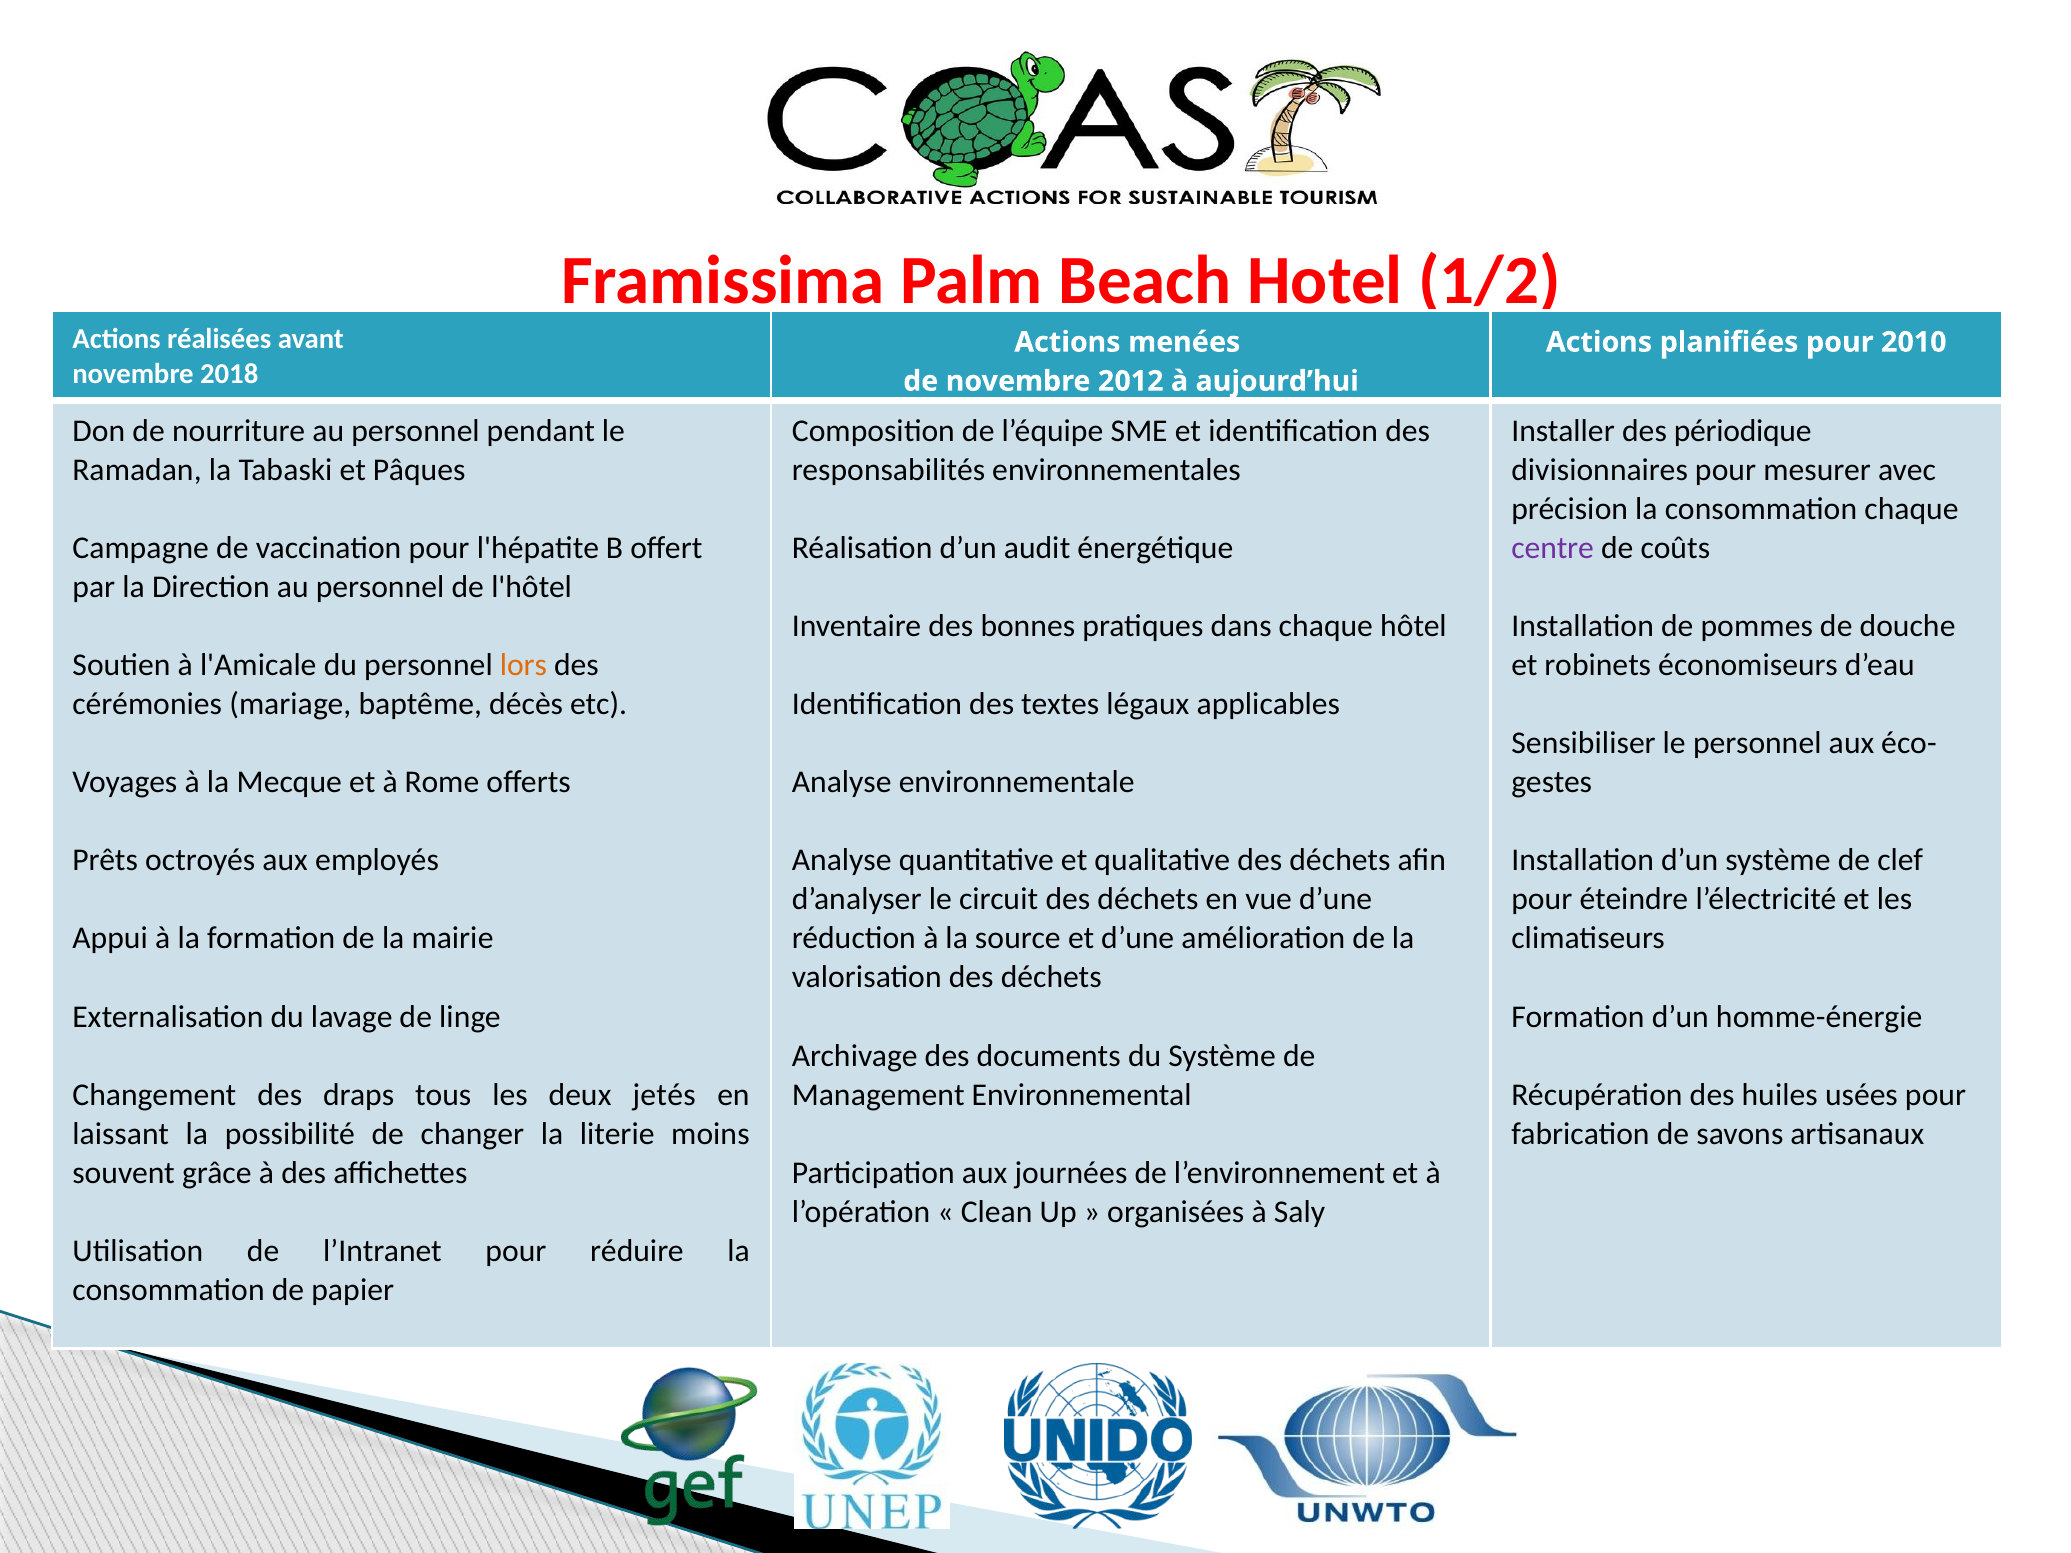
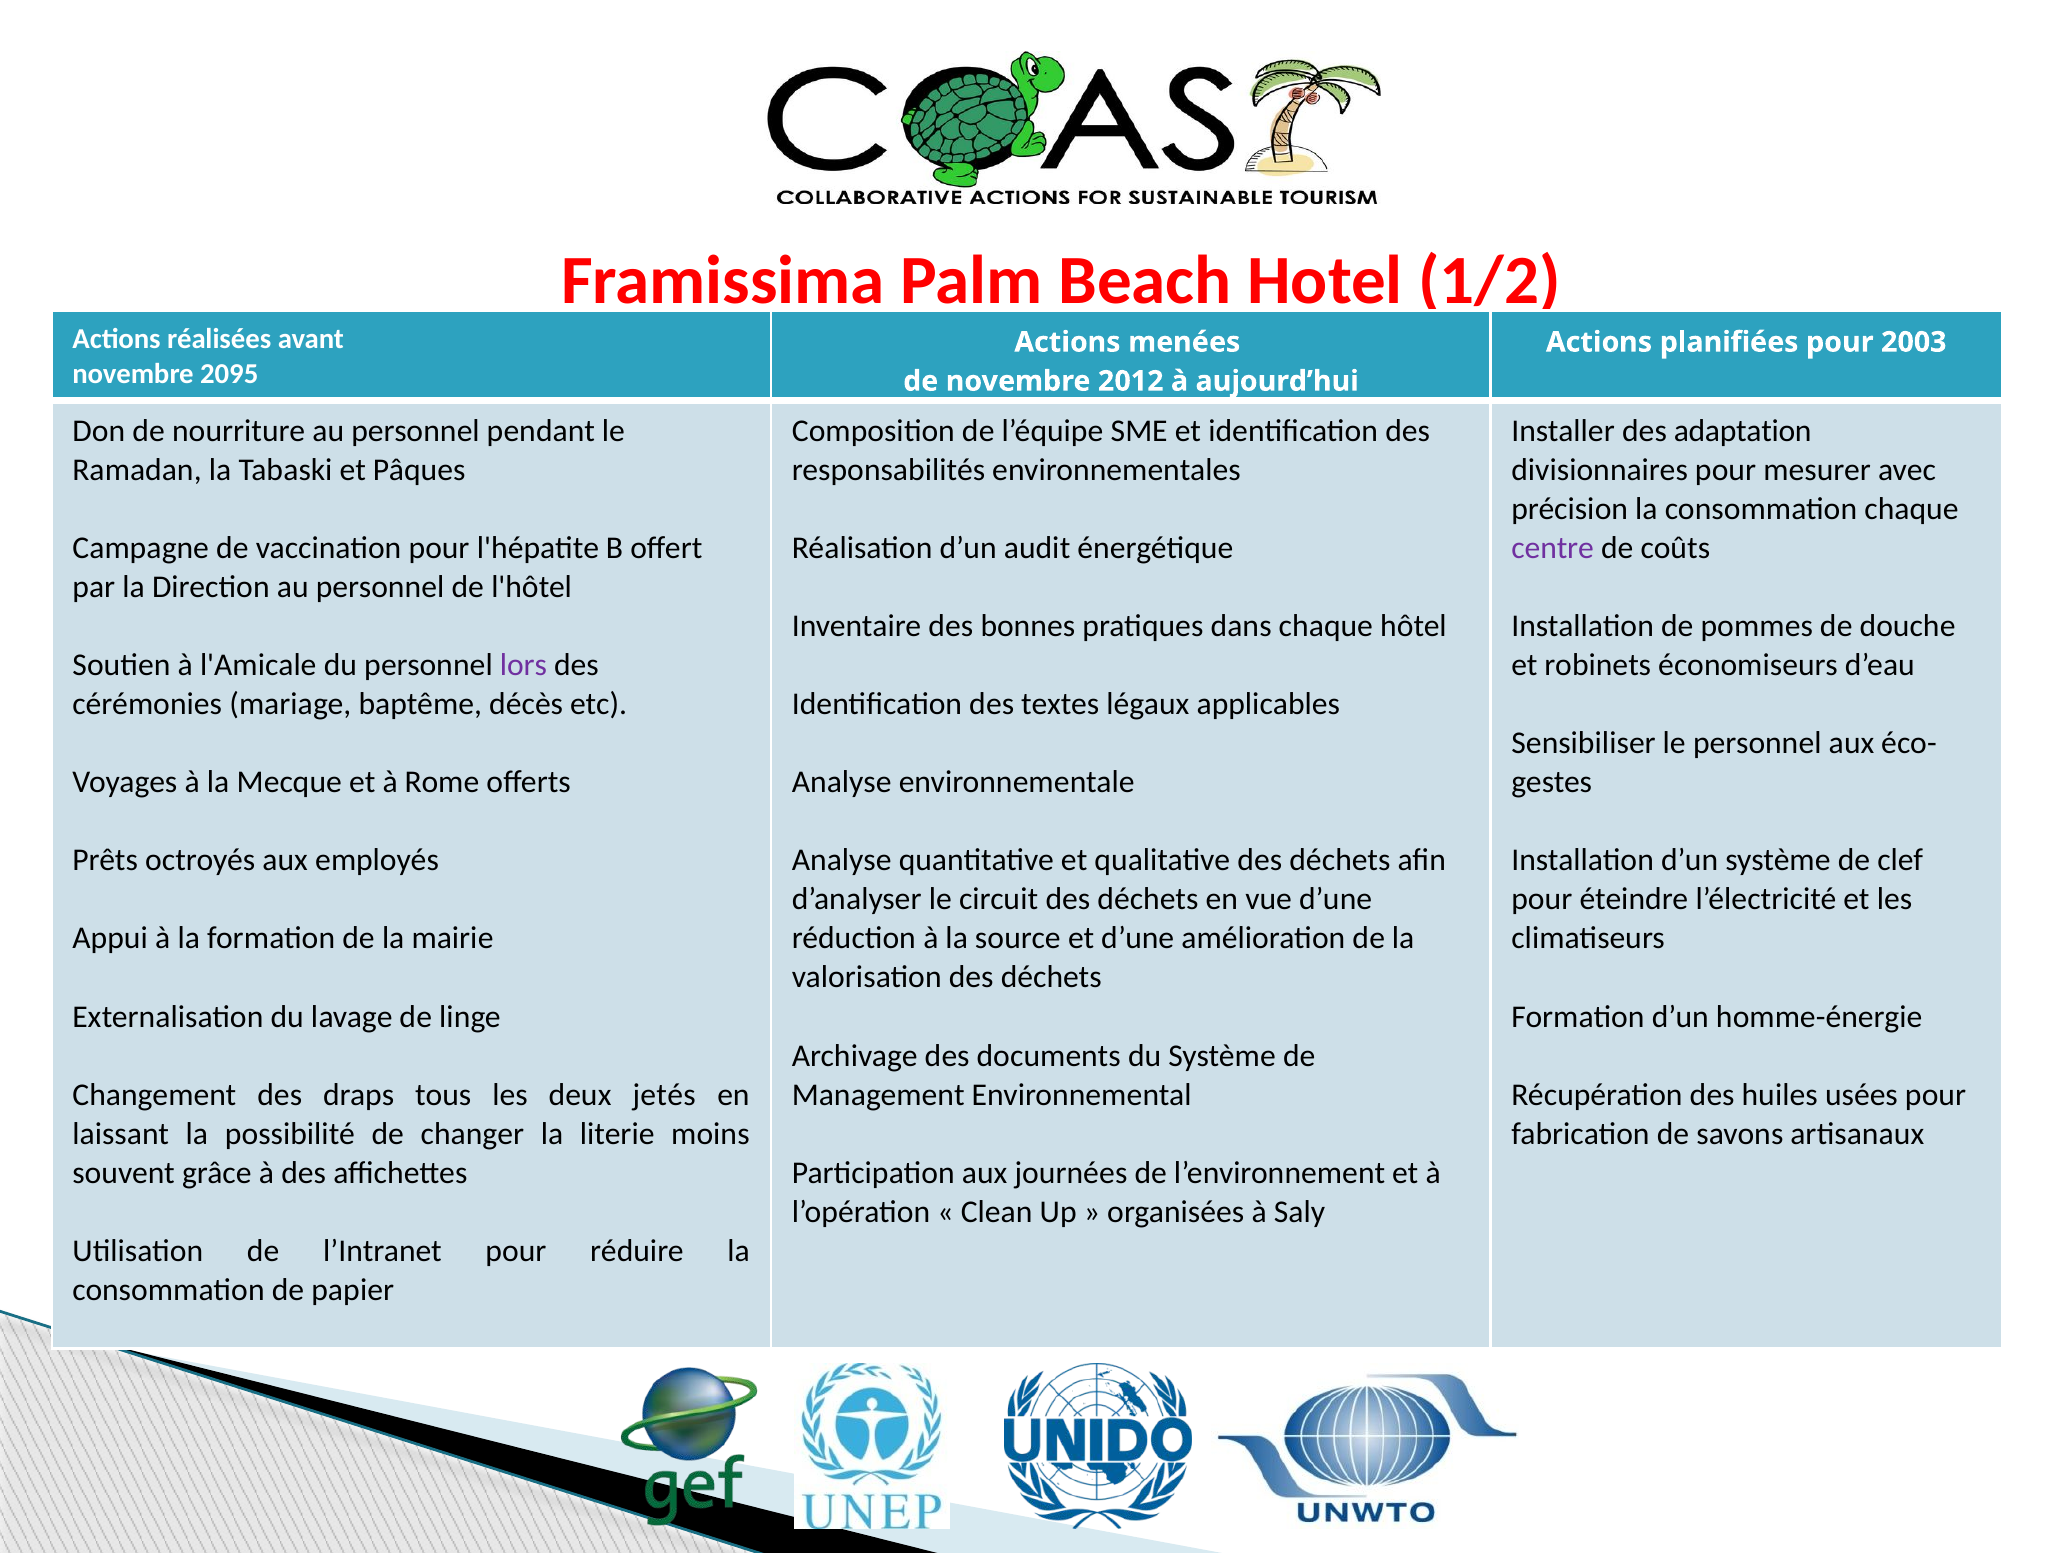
2010: 2010 -> 2003
2018: 2018 -> 2095
périodique: périodique -> adaptation
lors colour: orange -> purple
